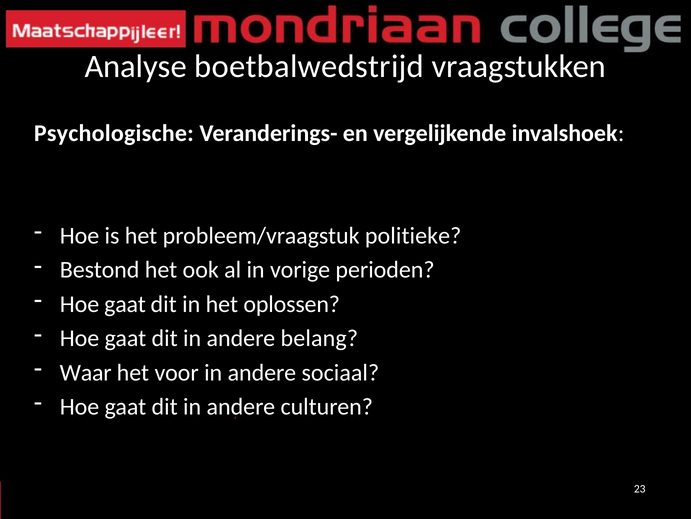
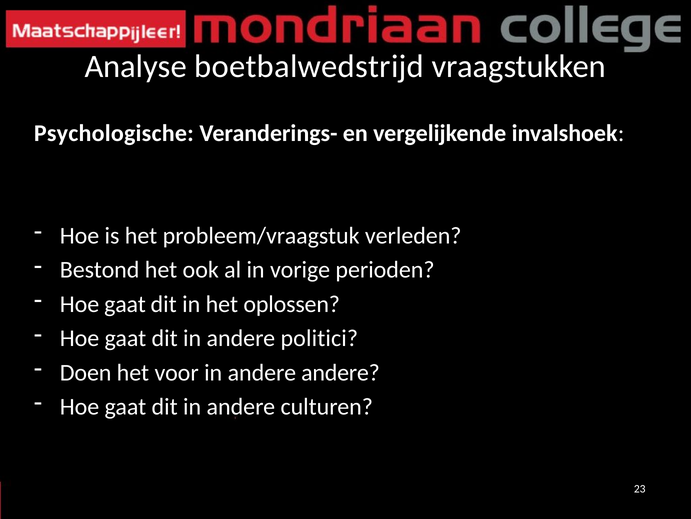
politieke: politieke -> verleden
belang: belang -> politici
Waar: Waar -> Doen
andere sociaal: sociaal -> andere
